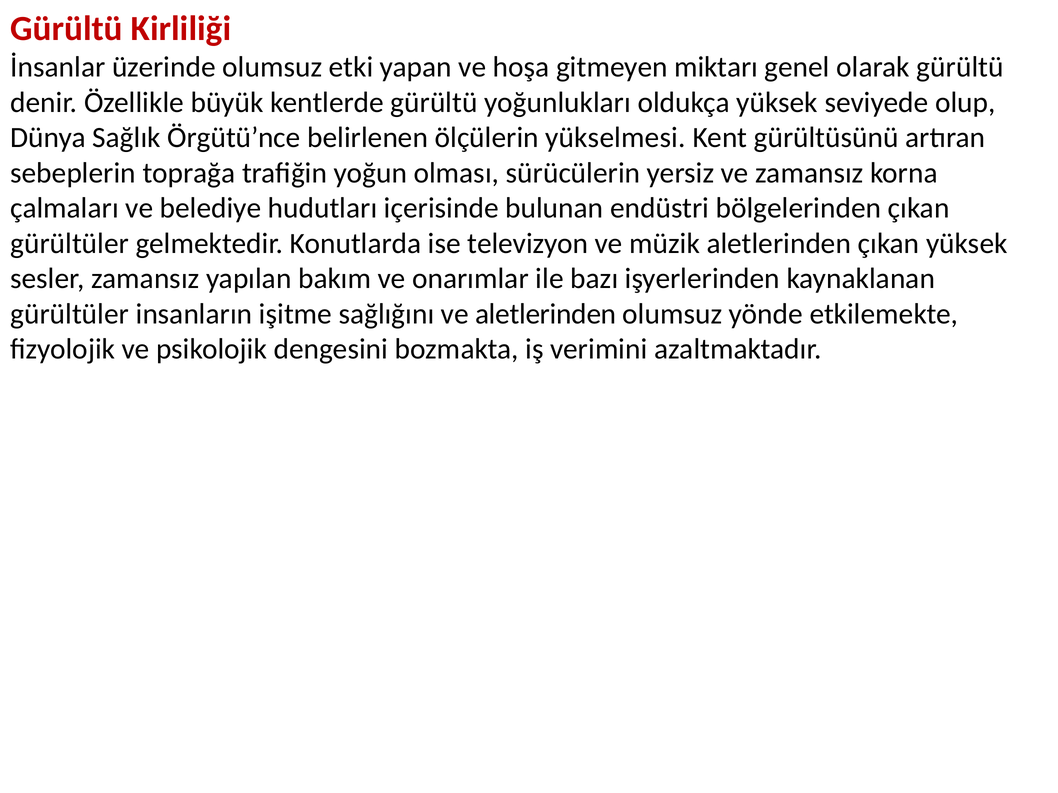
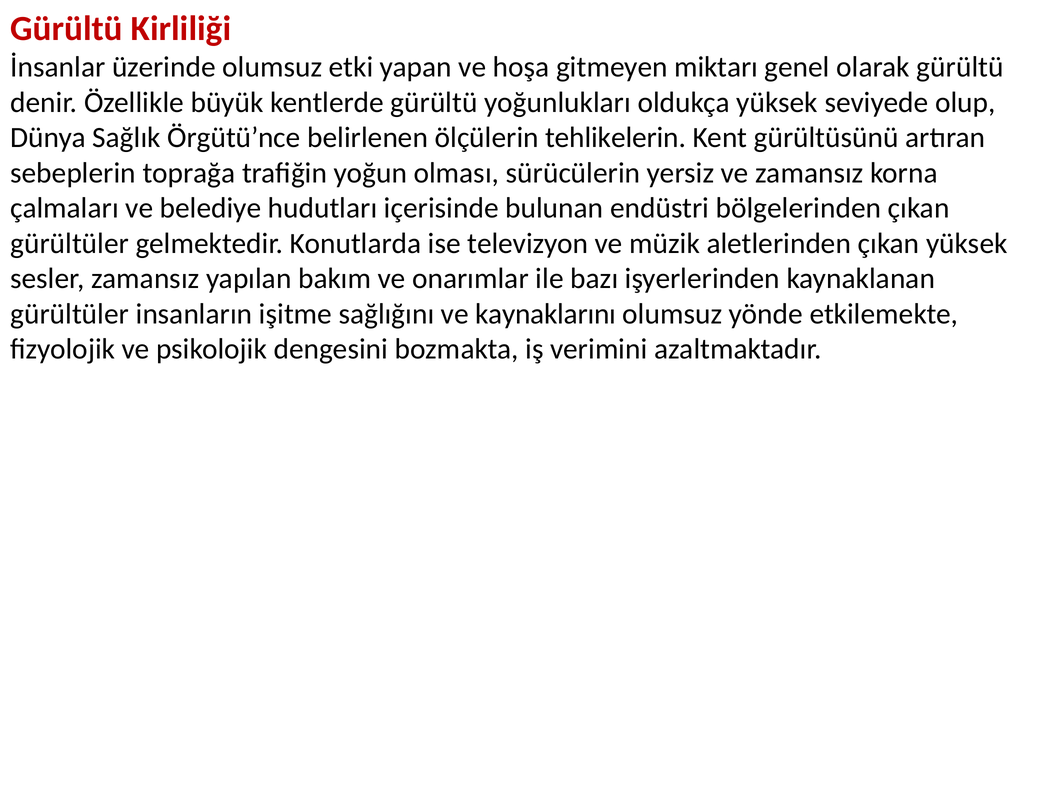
yükselmesi: yükselmesi -> tehlikelerin
ve aletlerinden: aletlerinden -> kaynaklarını
